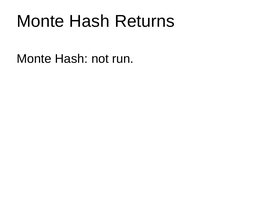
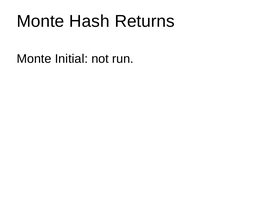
Hash at (71, 59): Hash -> Initial
